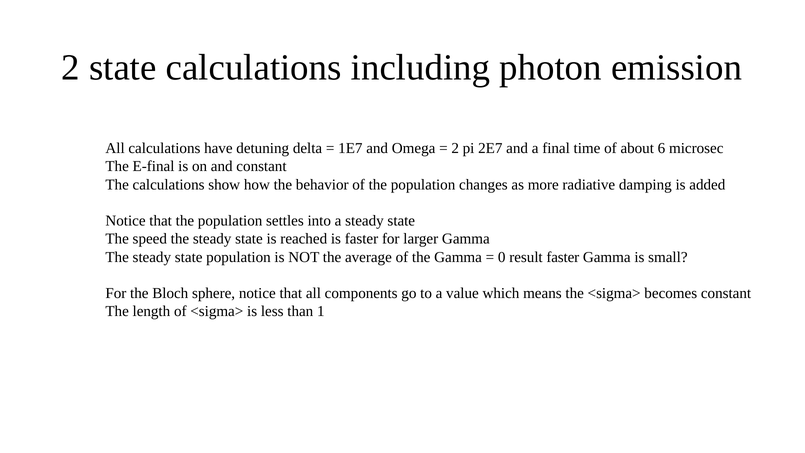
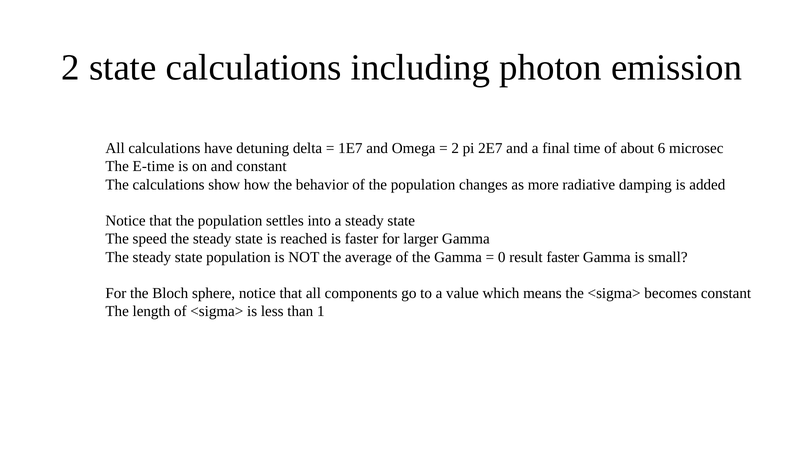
E-final: E-final -> E-time
